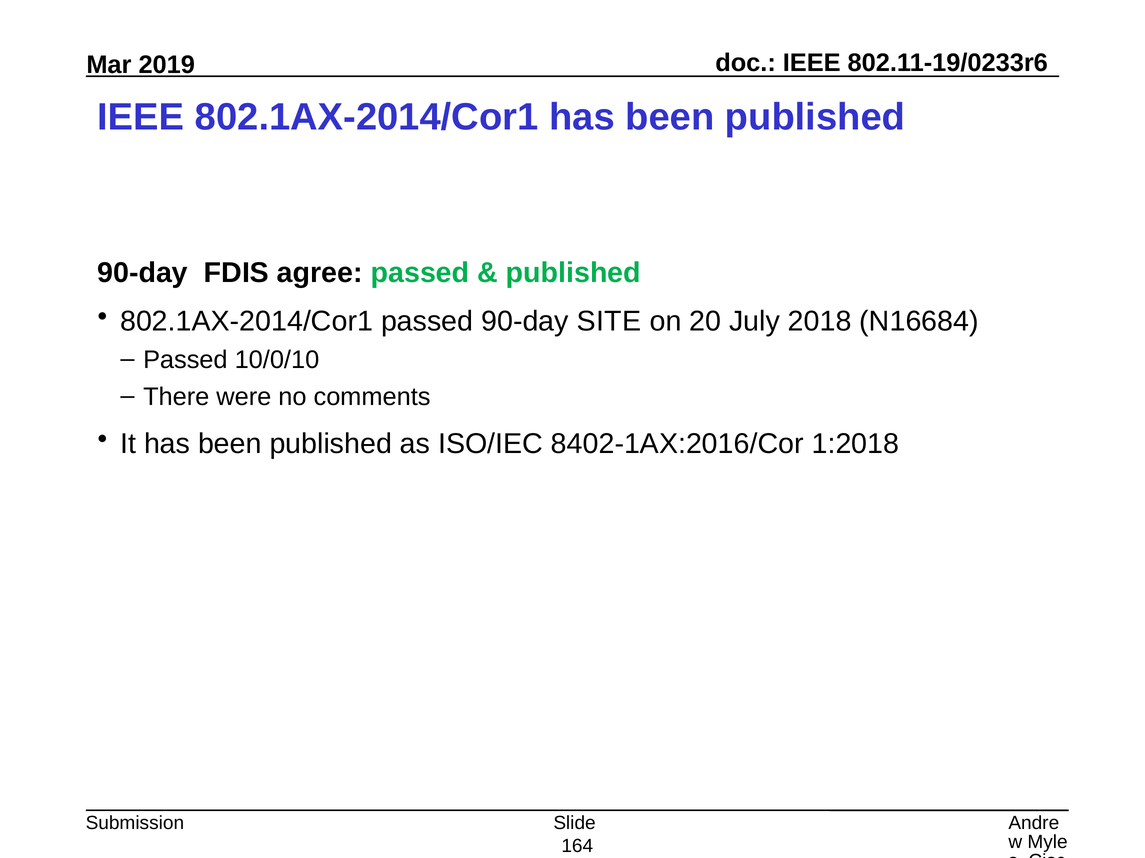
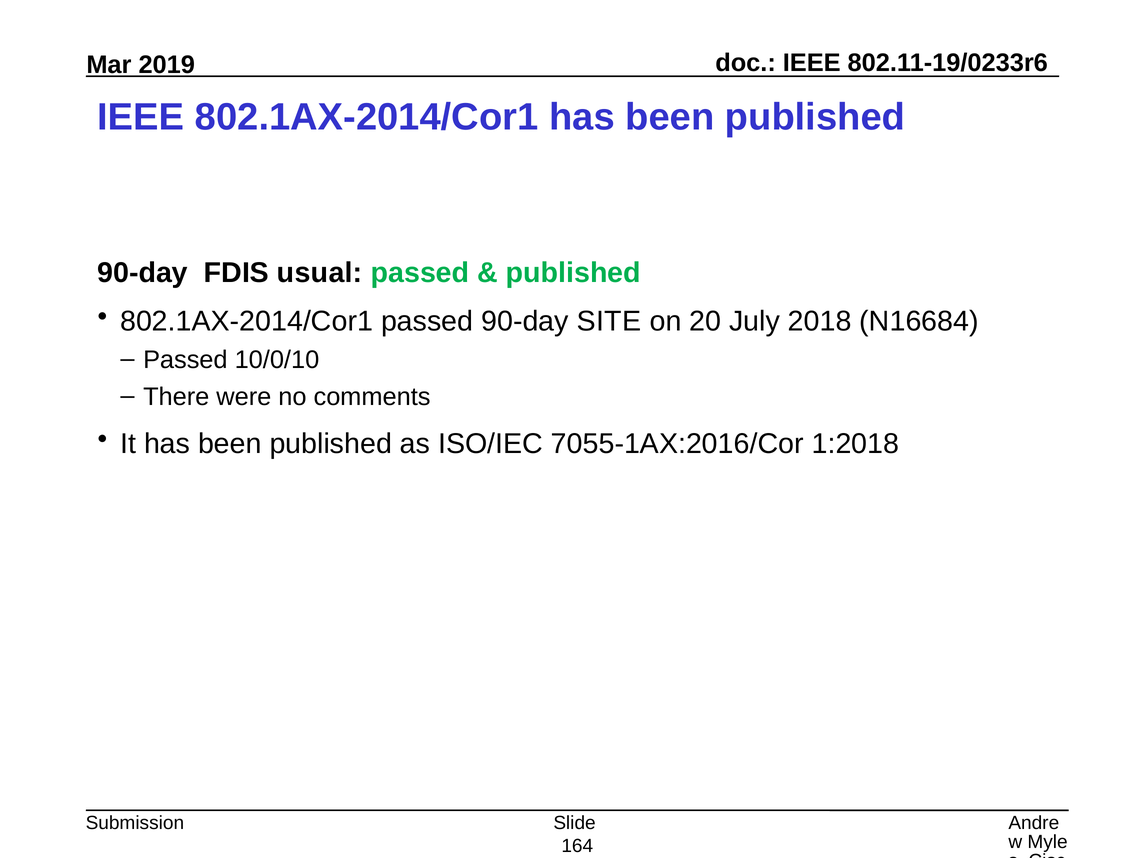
agree: agree -> usual
8402-1AX:2016/Cor: 8402-1AX:2016/Cor -> 7055-1AX:2016/Cor
